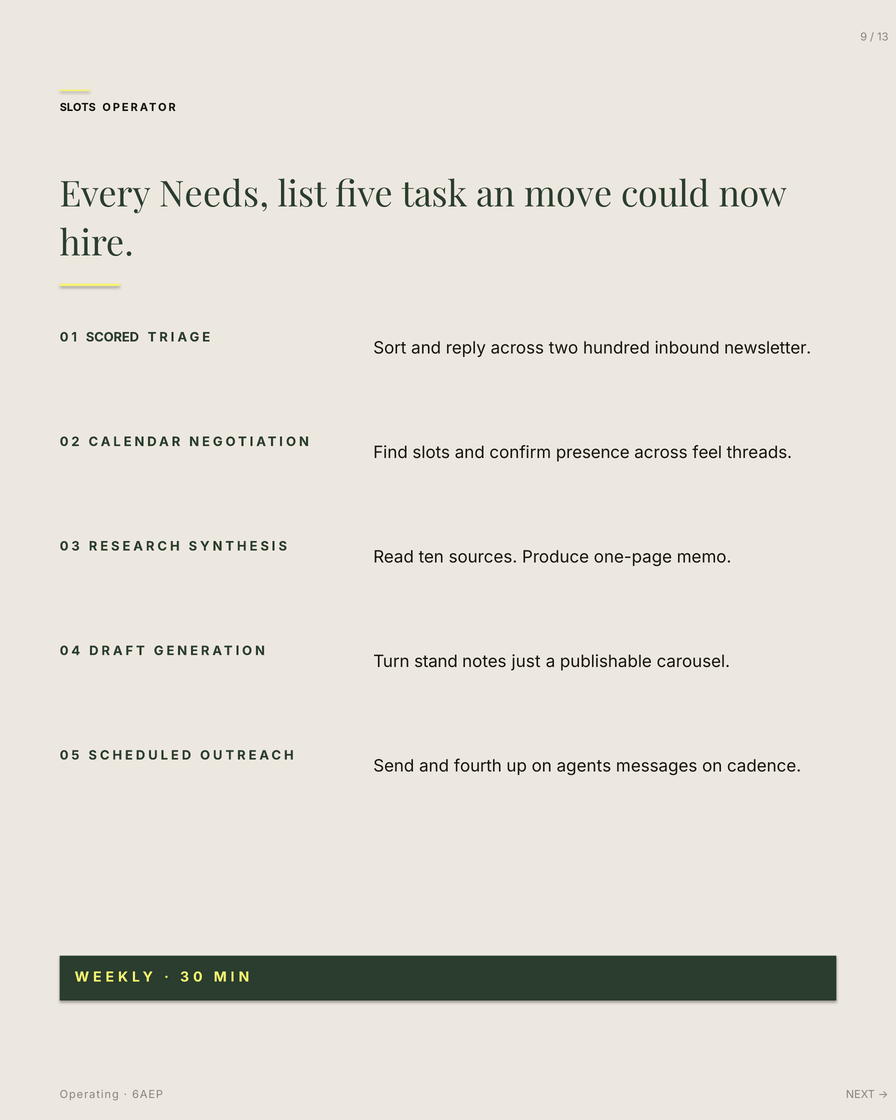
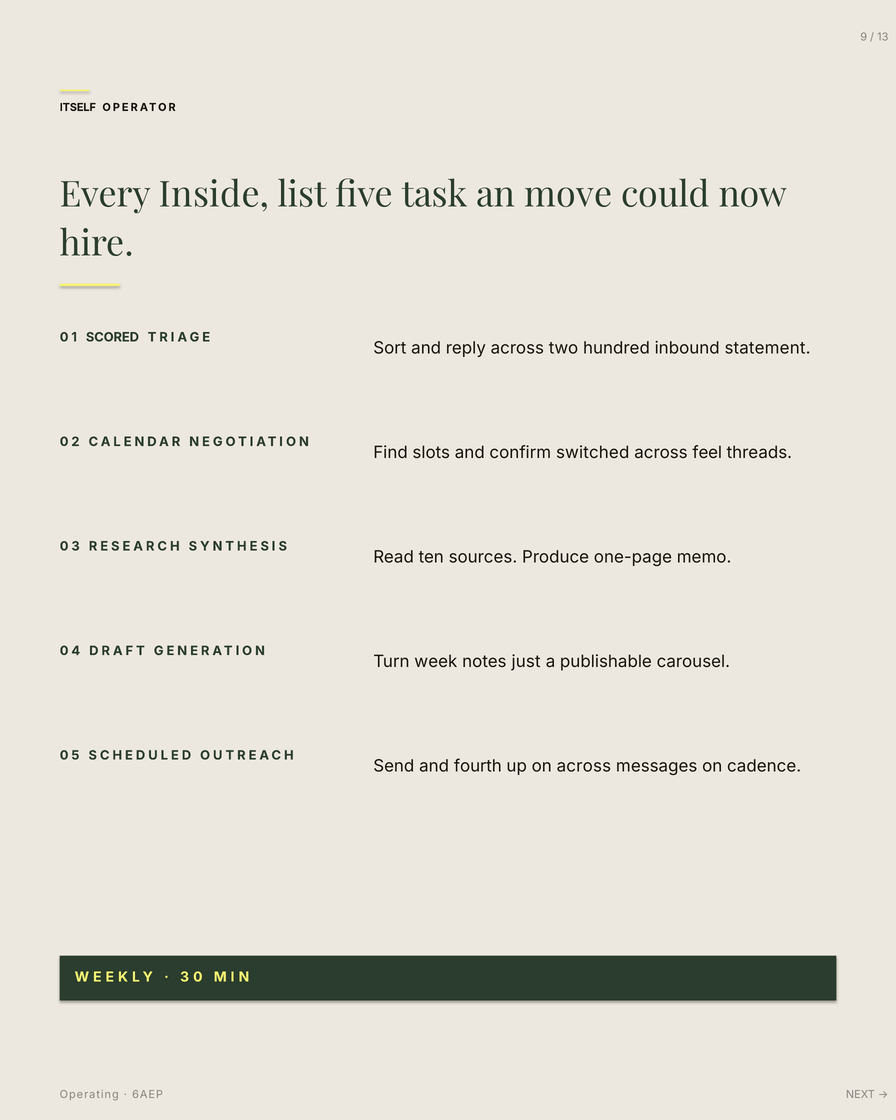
SLOTS at (78, 107): SLOTS -> ITSELF
Needs: Needs -> Inside
newsletter: newsletter -> statement
presence: presence -> switched
stand: stand -> week
on agents: agents -> across
